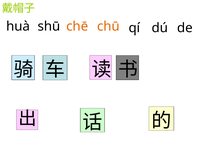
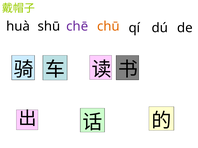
chē colour: orange -> purple
